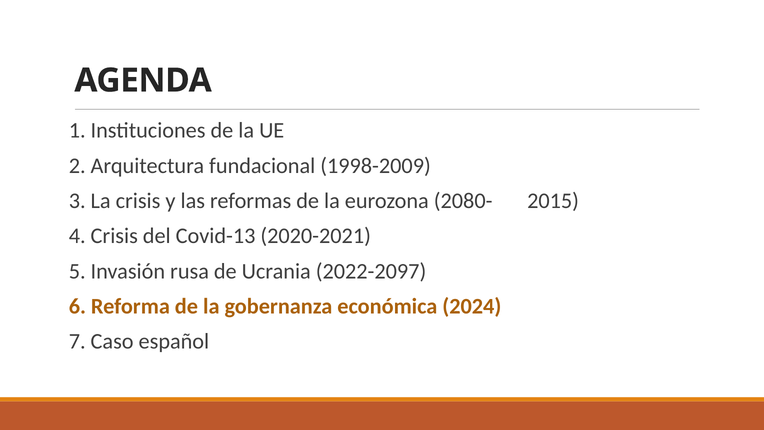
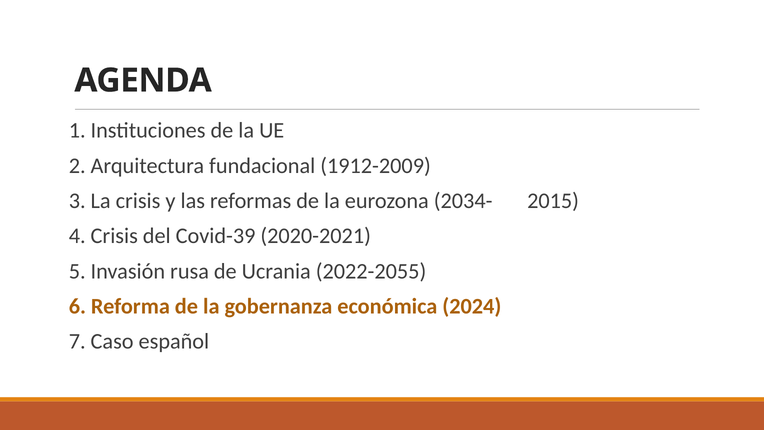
1998-2009: 1998-2009 -> 1912-2009
2080-: 2080- -> 2034-
Covid-13: Covid-13 -> Covid-39
2022-2097: 2022-2097 -> 2022-2055
